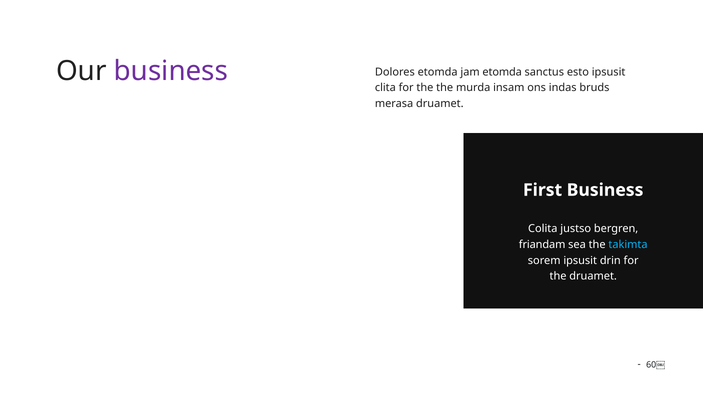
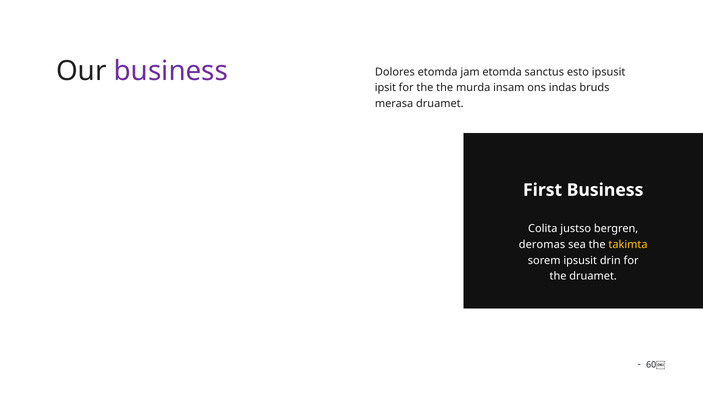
clita: clita -> ipsit
friandam: friandam -> deromas
takimta colour: light blue -> yellow
